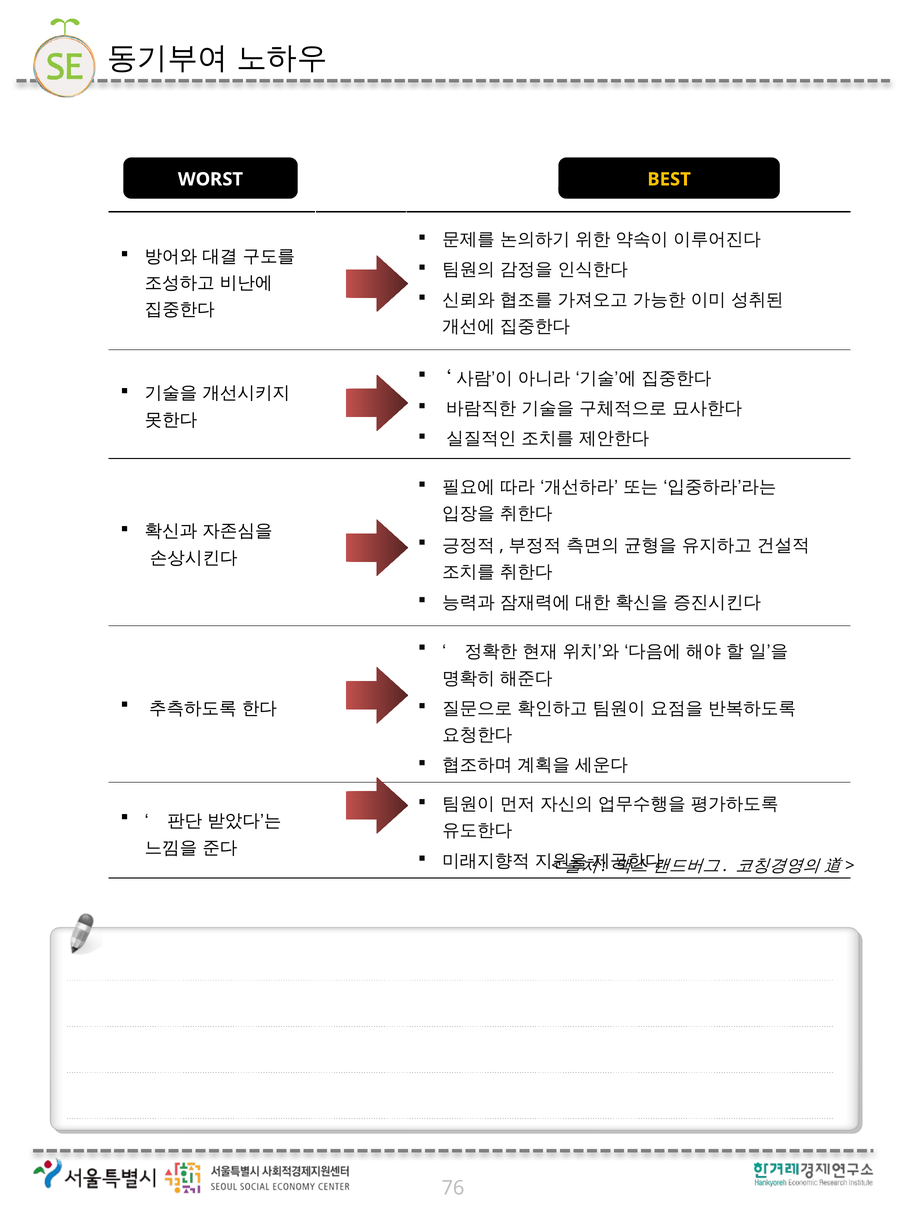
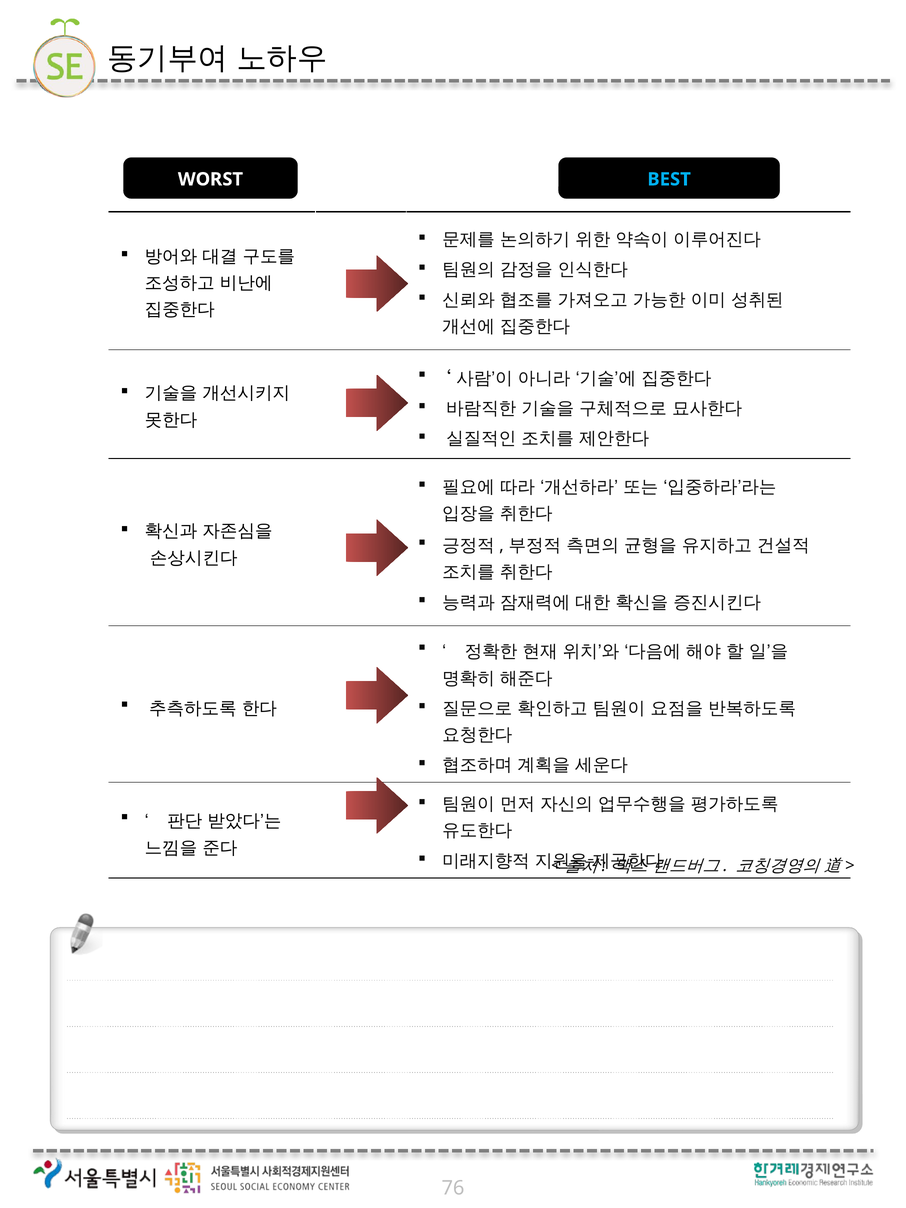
BEST colour: yellow -> light blue
